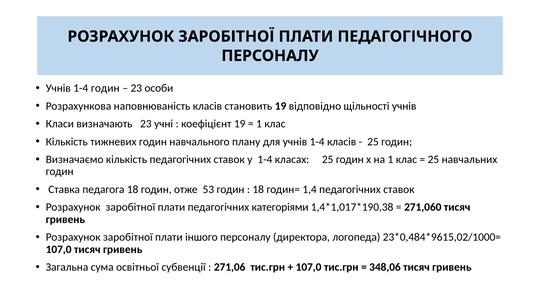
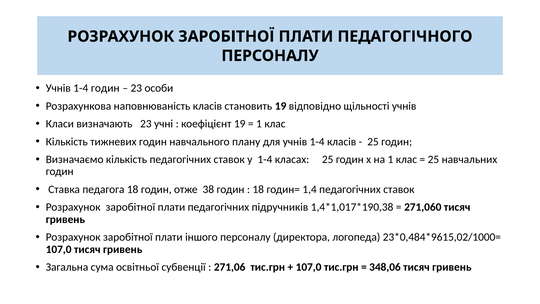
53: 53 -> 38
категоріями: категоріями -> підручників
